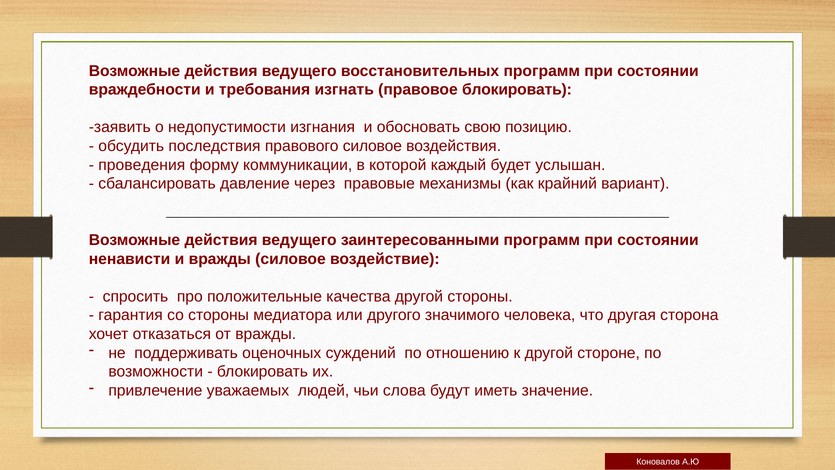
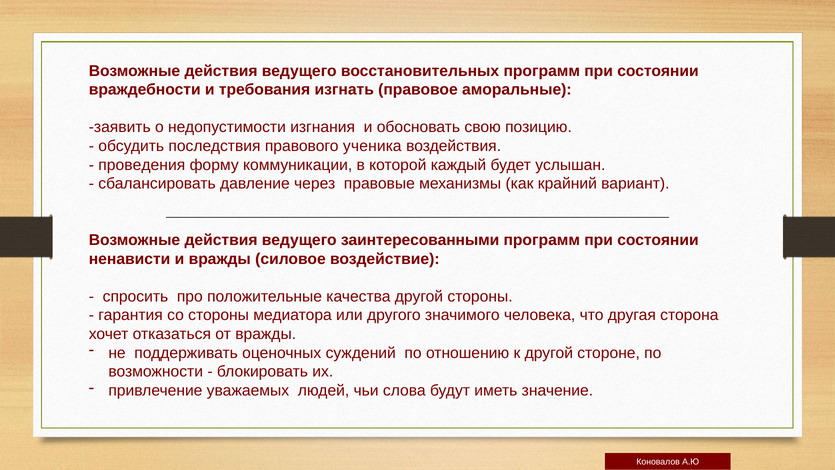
правовое блокировать: блокировать -> аморальные
правового силовое: силовое -> ученика
